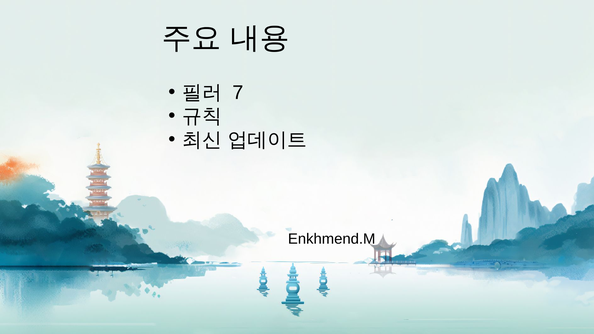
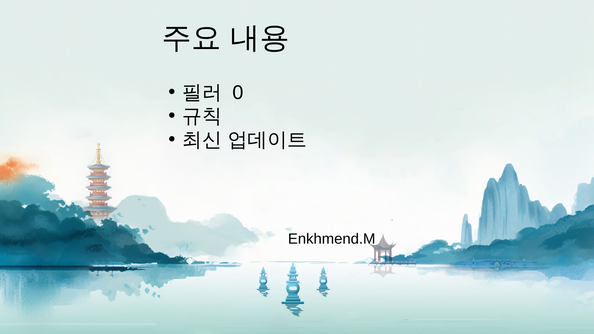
7: 7 -> 0
